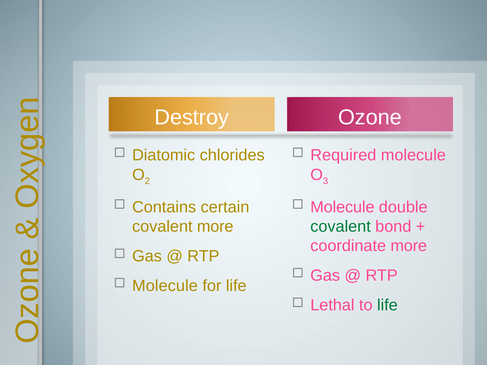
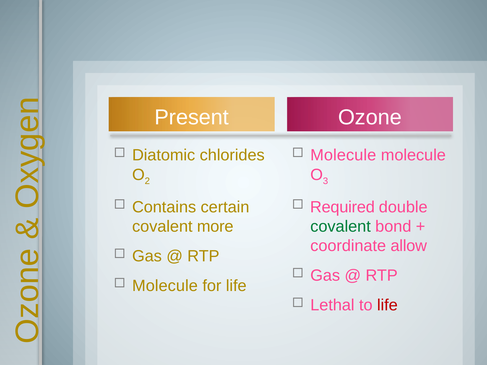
Destroy: Destroy -> Present
Required at (343, 155): Required -> Molecule
Molecule at (342, 207): Molecule -> Required
coordinate more: more -> allow
life at (387, 305) colour: green -> red
